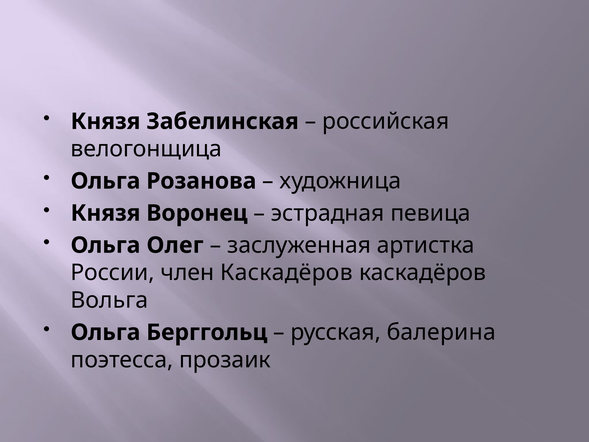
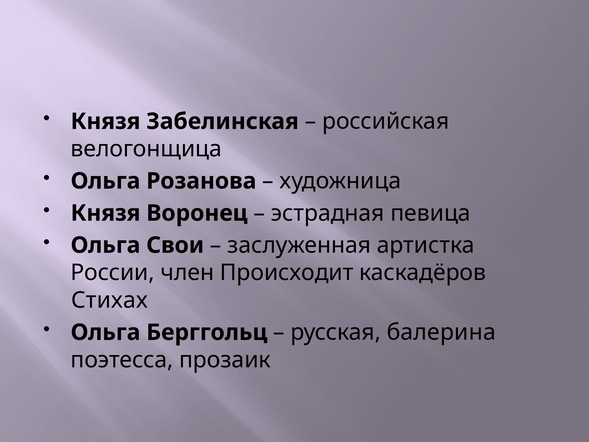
Олег: Олег -> Свои
член Каскадёров: Каскадёров -> Происходит
Вольга: Вольга -> Стихах
